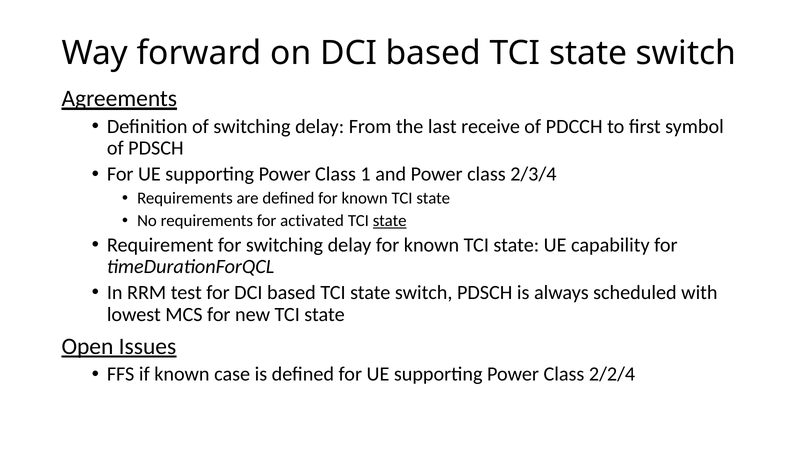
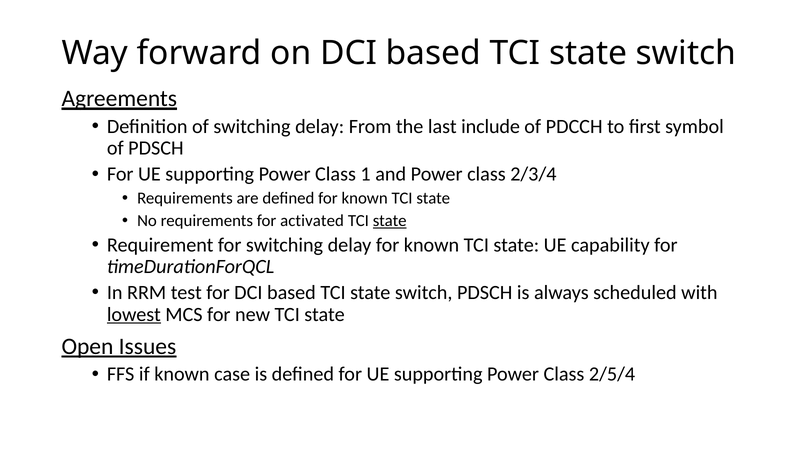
receive: receive -> include
lowest underline: none -> present
2/2/4: 2/2/4 -> 2/5/4
